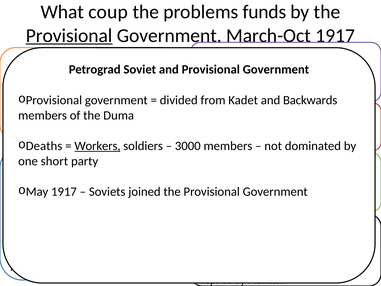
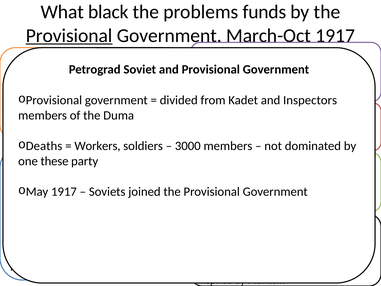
coup: coup -> black
Backwards: Backwards -> Inspectors
Workers at (97, 146) underline: present -> none
short: short -> these
